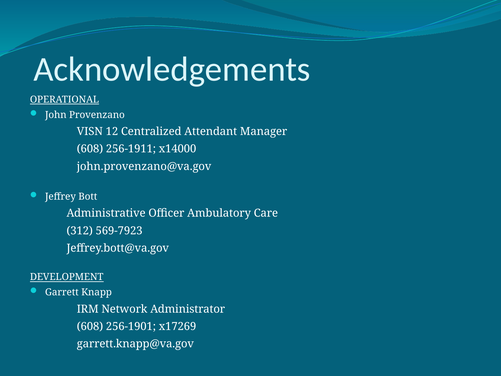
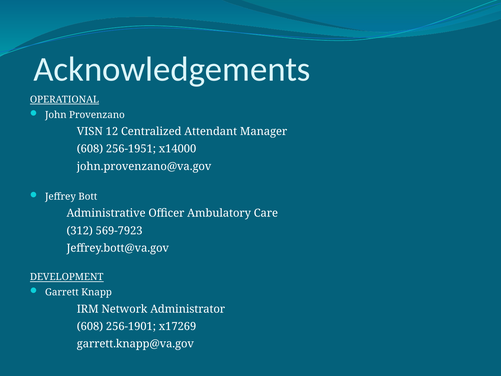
256-1911: 256-1911 -> 256-1951
